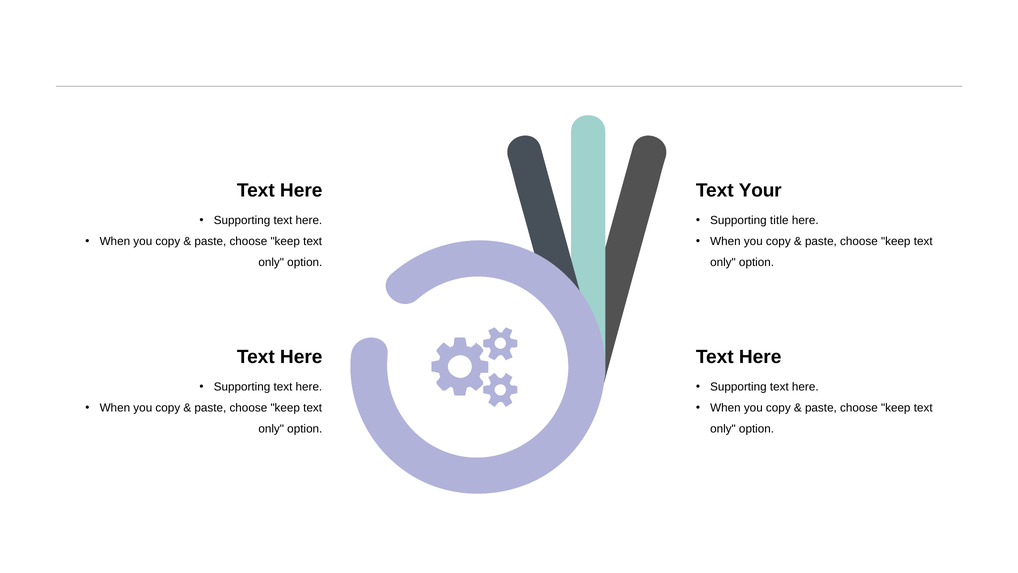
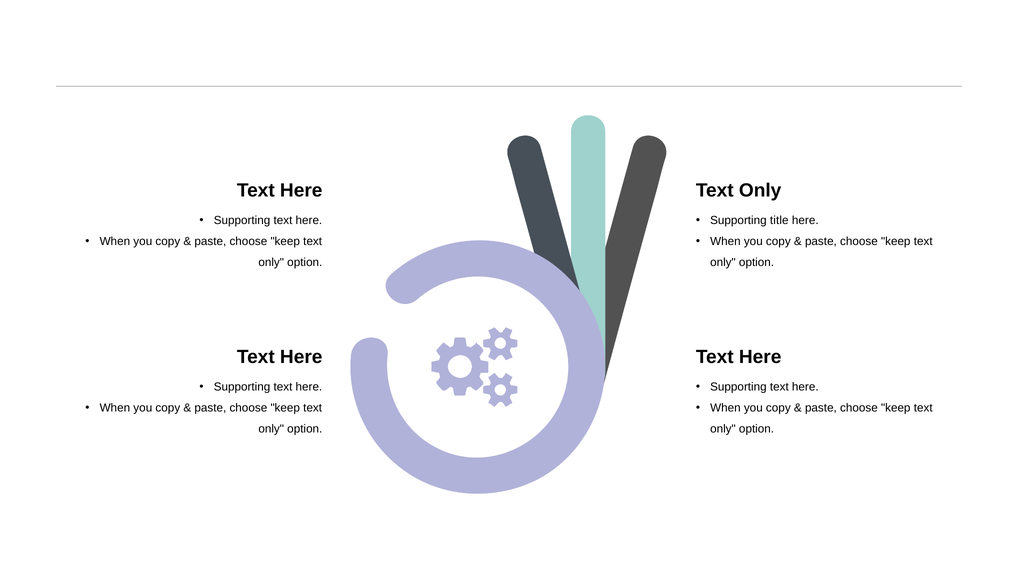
Your at (760, 190): Your -> Only
